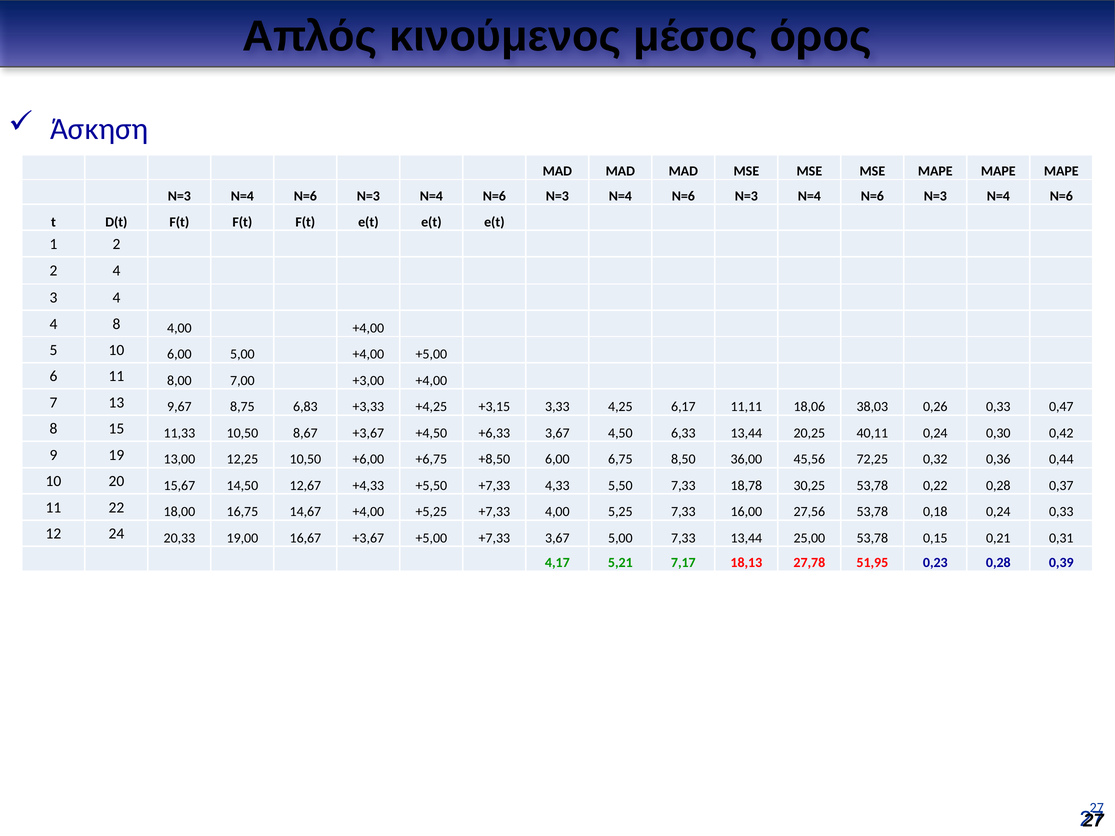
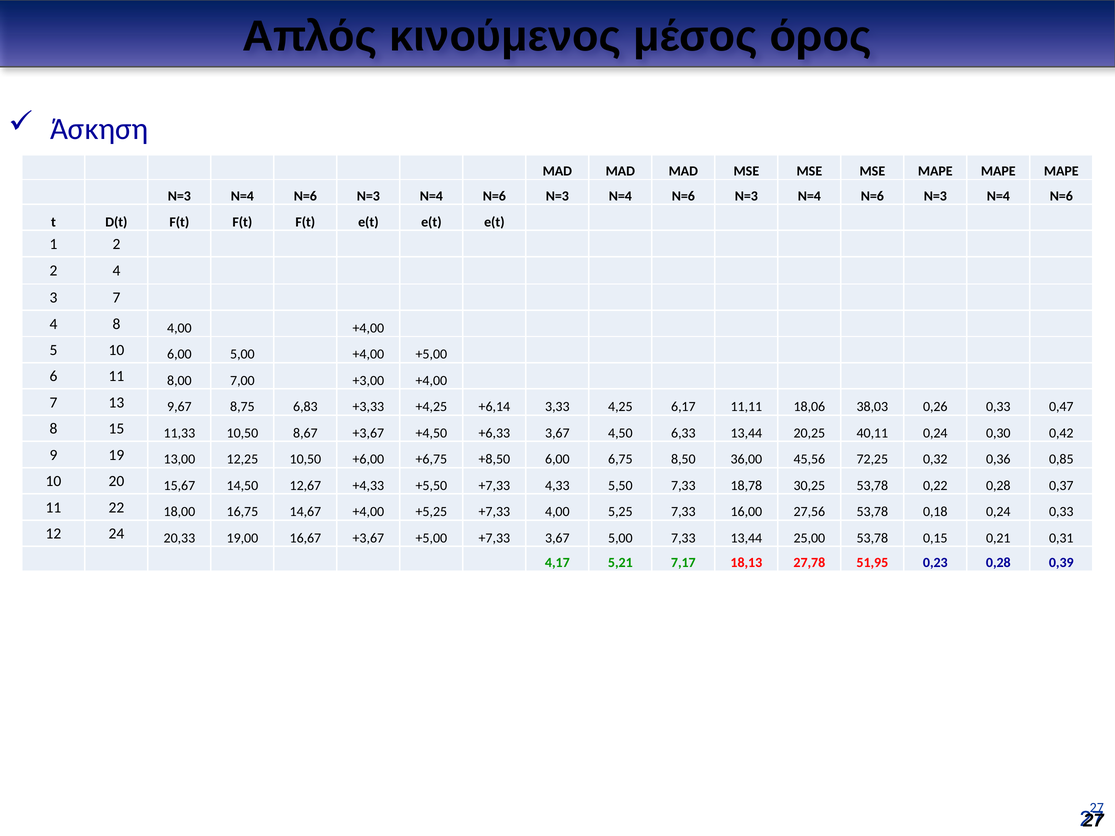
3 4: 4 -> 7
+3,15: +3,15 -> +6,14
0,44: 0,44 -> 0,85
